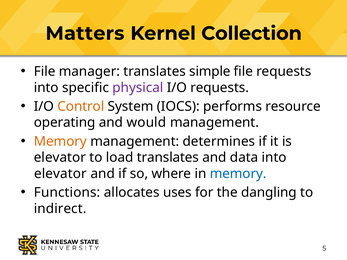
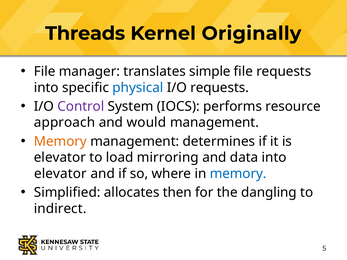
Matters: Matters -> Threads
Collection: Collection -> Originally
physical colour: purple -> blue
Control colour: orange -> purple
operating: operating -> approach
load translates: translates -> mirroring
Functions: Functions -> Simplified
uses: uses -> then
